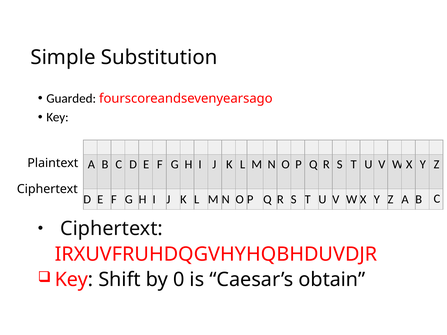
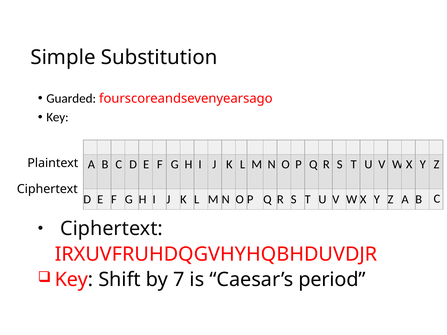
0: 0 -> 7
obtain: obtain -> period
